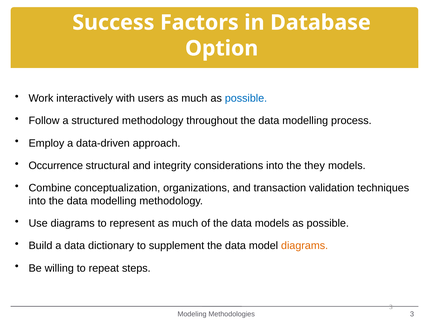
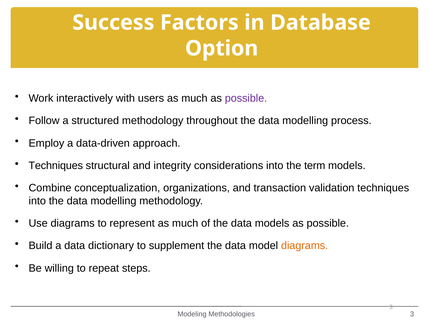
possible at (246, 98) colour: blue -> purple
Occurrence at (56, 165): Occurrence -> Techniques
they: they -> term
